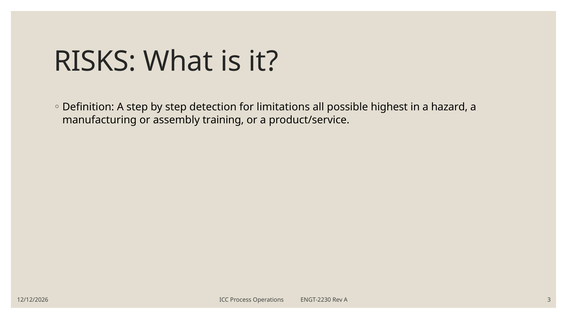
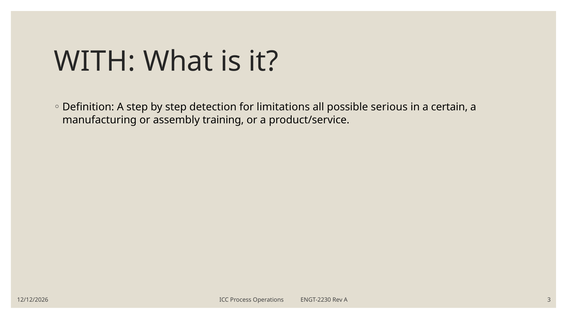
RISKS: RISKS -> WITH
highest: highest -> serious
hazard: hazard -> certain
